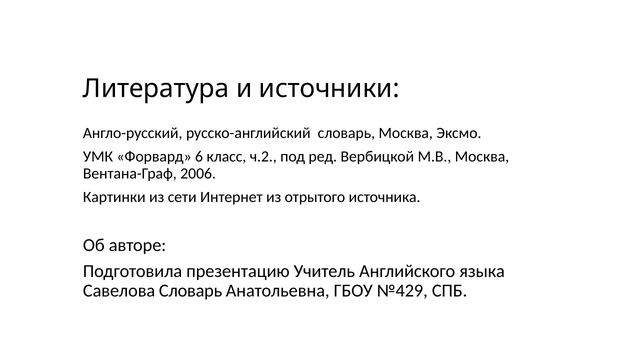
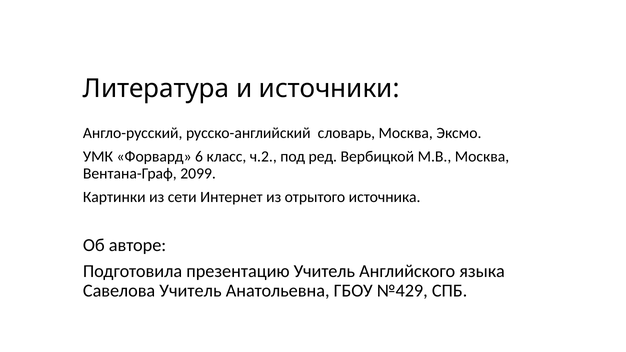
2006: 2006 -> 2099
Савелова Словарь: Словарь -> Учитель
